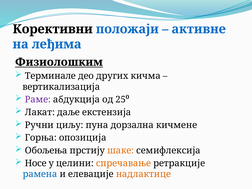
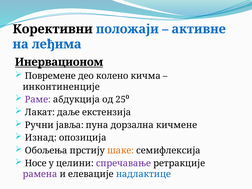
Физиолошким: Физиолошким -> Инервационом
Терминале: Терминале -> Повремене
других: других -> колено
вертикализација: вертикализација -> инконтиненције
циљу: циљу -> јавља
Горња: Горња -> Изнад
спречавање colour: orange -> purple
рамена colour: blue -> purple
надлактице colour: orange -> blue
